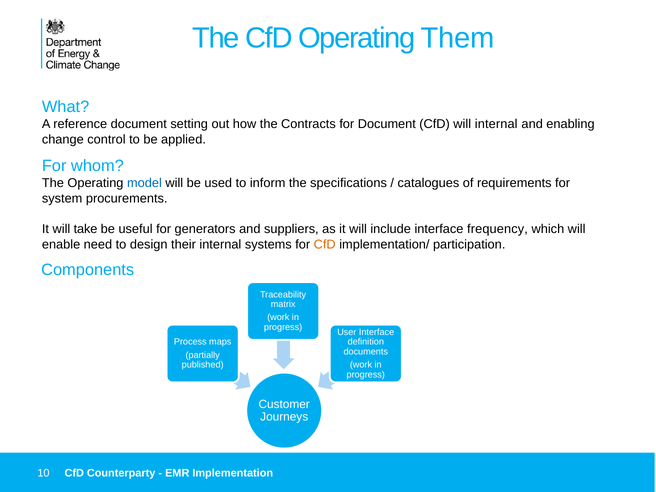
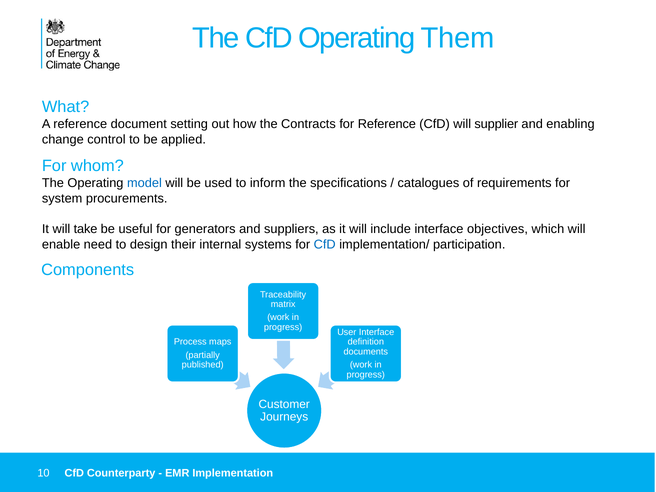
for Document: Document -> Reference
will internal: internal -> supplier
frequency: frequency -> objectives
CfD at (325, 245) colour: orange -> blue
